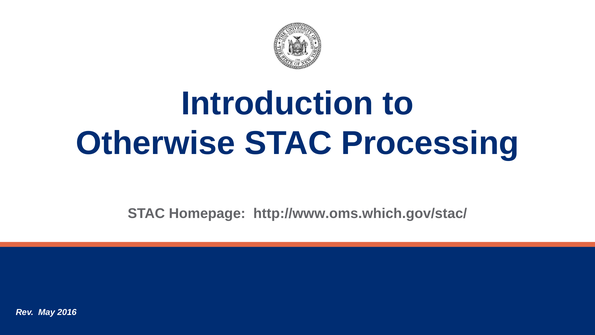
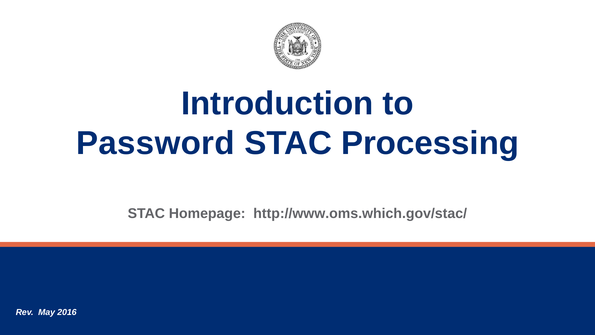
Otherwise: Otherwise -> Password
